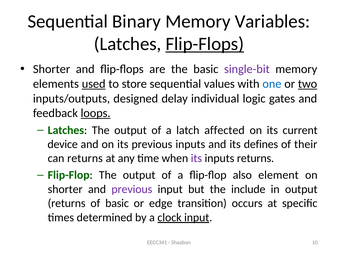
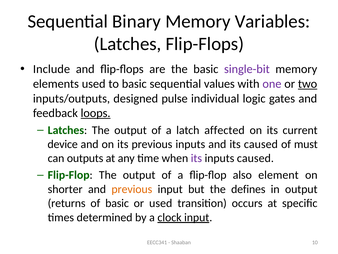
Flip-Flops at (205, 44) underline: present -> none
Shorter at (52, 69): Shorter -> Include
used at (94, 84) underline: present -> none
to store: store -> basic
one colour: blue -> purple
delay: delay -> pulse
its defines: defines -> caused
their: their -> must
can returns: returns -> outputs
inputs returns: returns -> caused
previous at (132, 189) colour: purple -> orange
include: include -> defines
or edge: edge -> used
